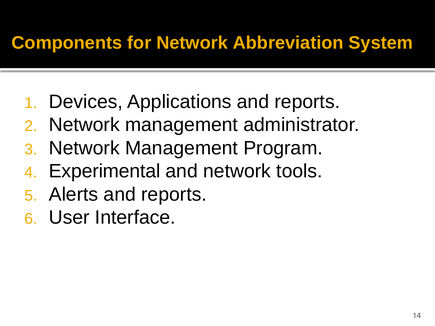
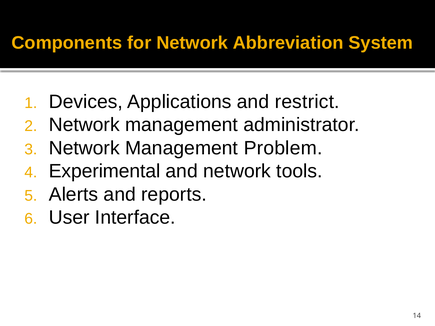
Applications and reports: reports -> restrict
Program: Program -> Problem
